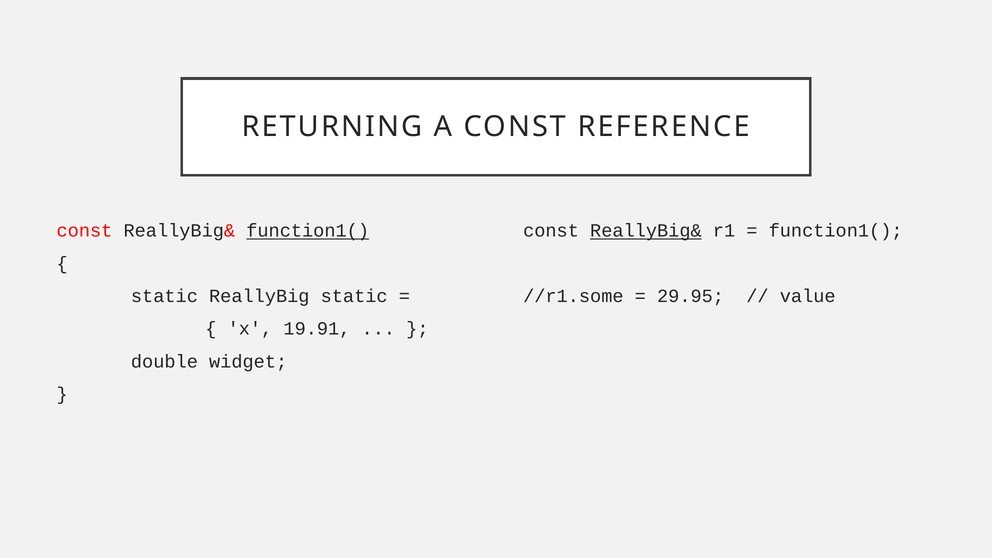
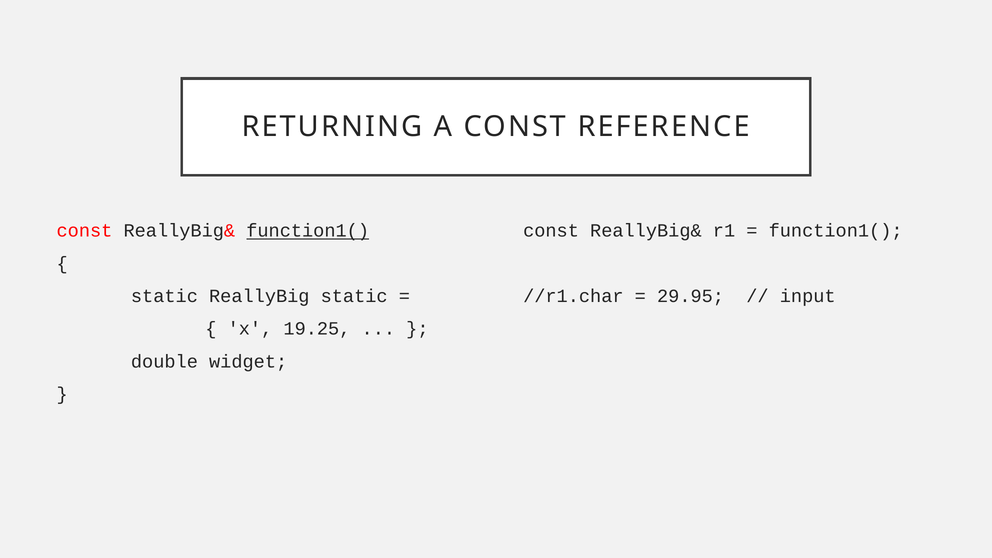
ReallyBig& at (646, 231) underline: present -> none
//r1.some: //r1.some -> //r1.char
value: value -> input
19.91: 19.91 -> 19.25
